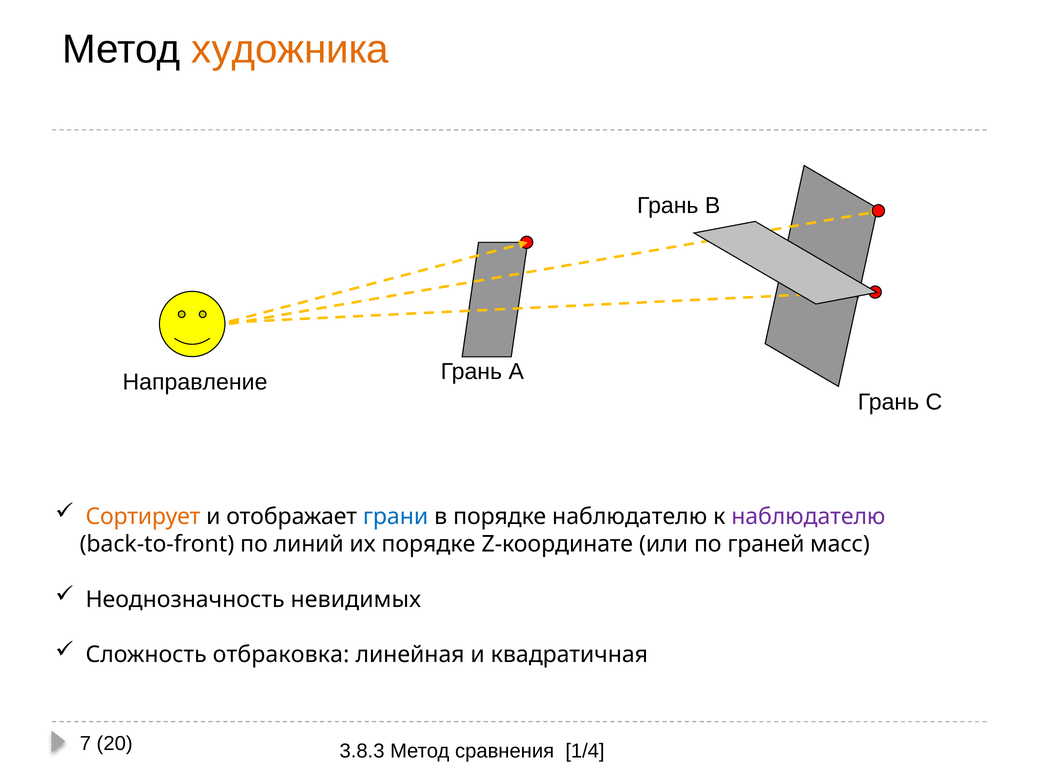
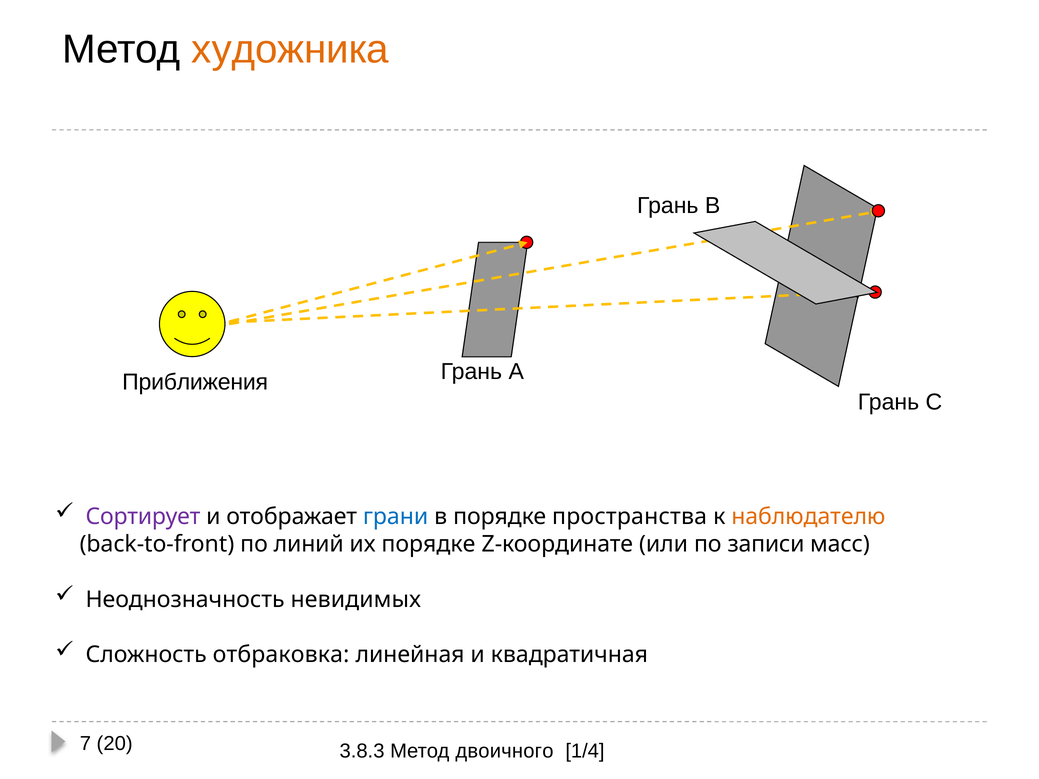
Направление: Направление -> Приближения
Сортирует colour: orange -> purple
порядке наблюдателю: наблюдателю -> пространства
наблюдателю at (808, 517) colour: purple -> orange
граней: граней -> записи
сравнения: сравнения -> двоичного
